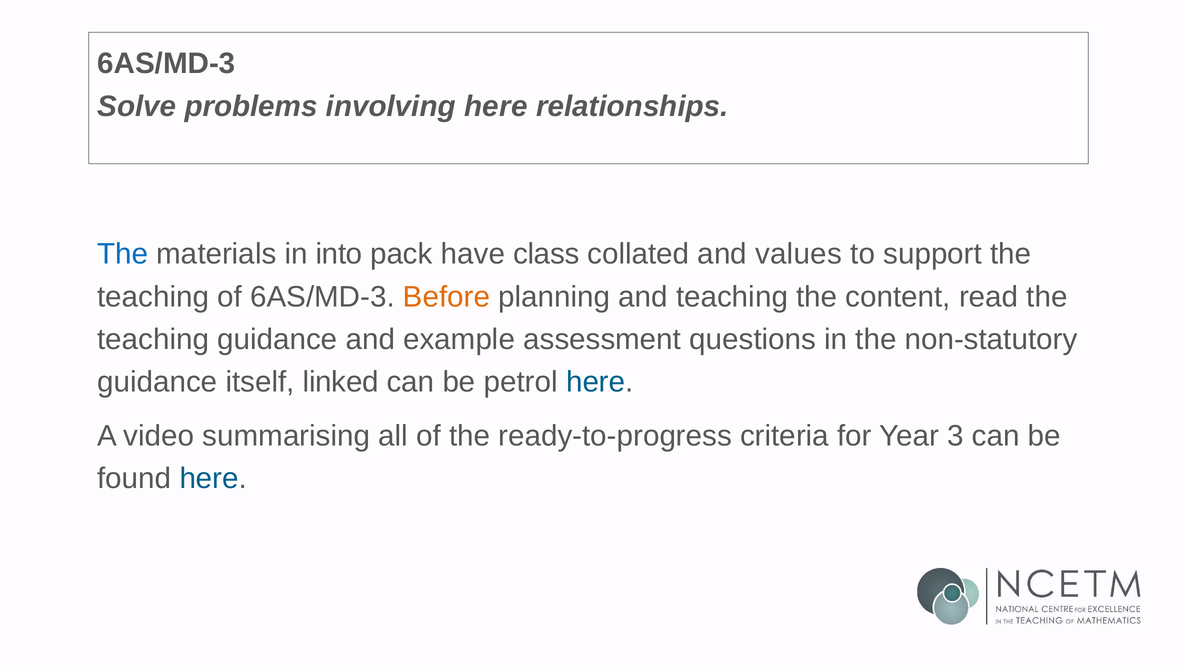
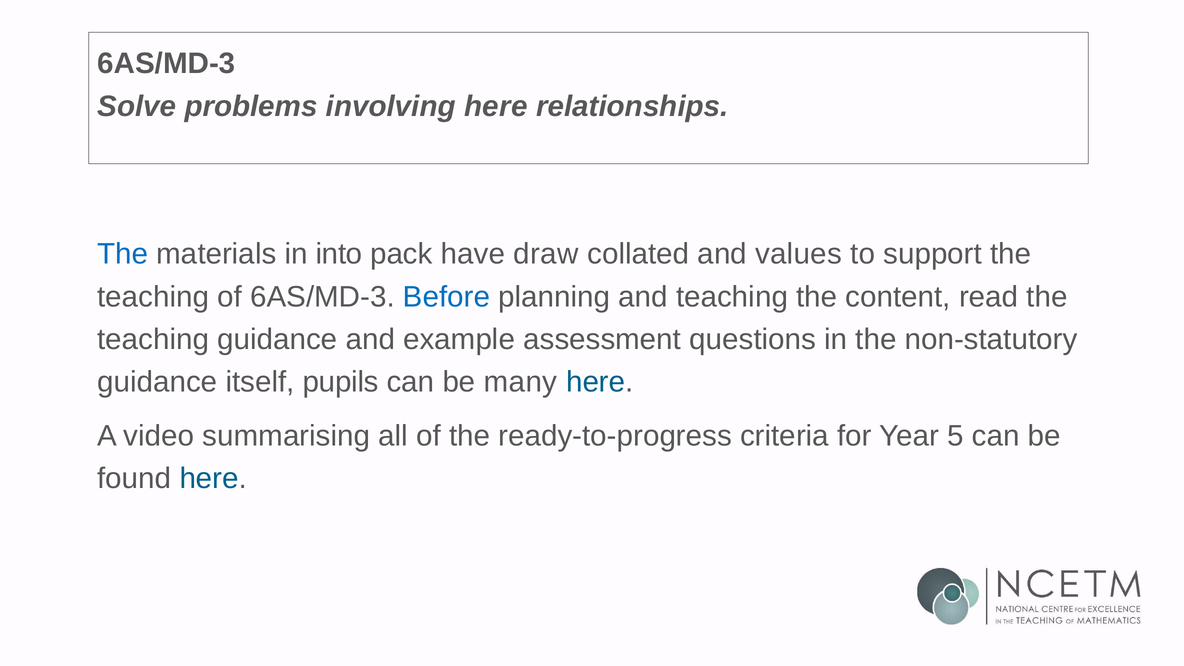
class: class -> draw
Before colour: orange -> blue
linked: linked -> pupils
petrol: petrol -> many
3: 3 -> 5
